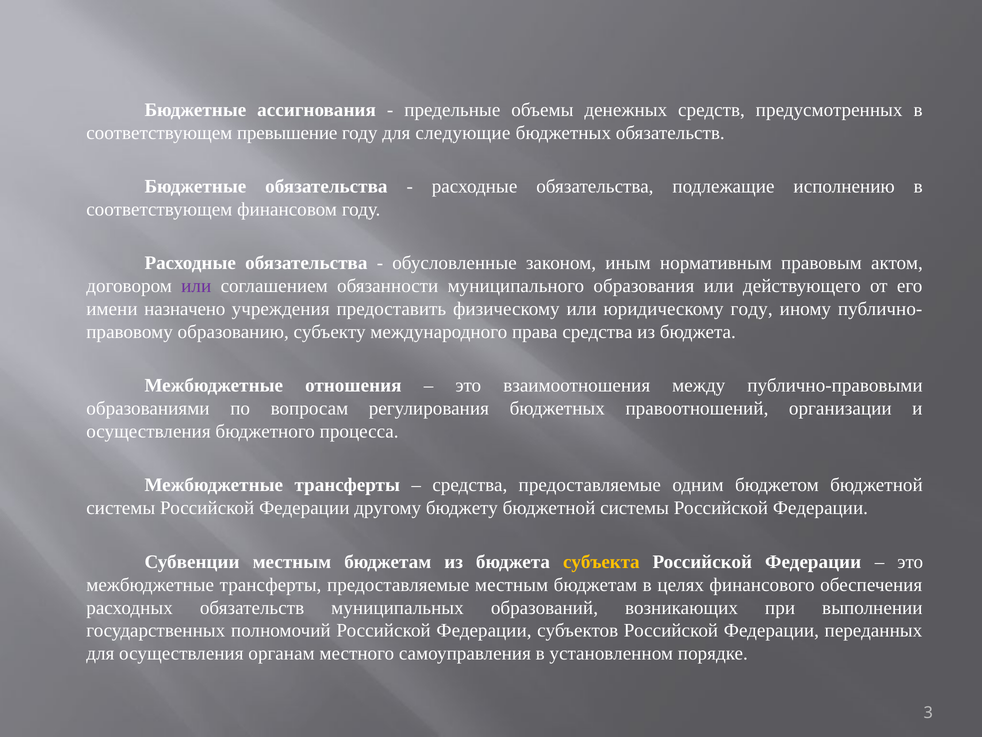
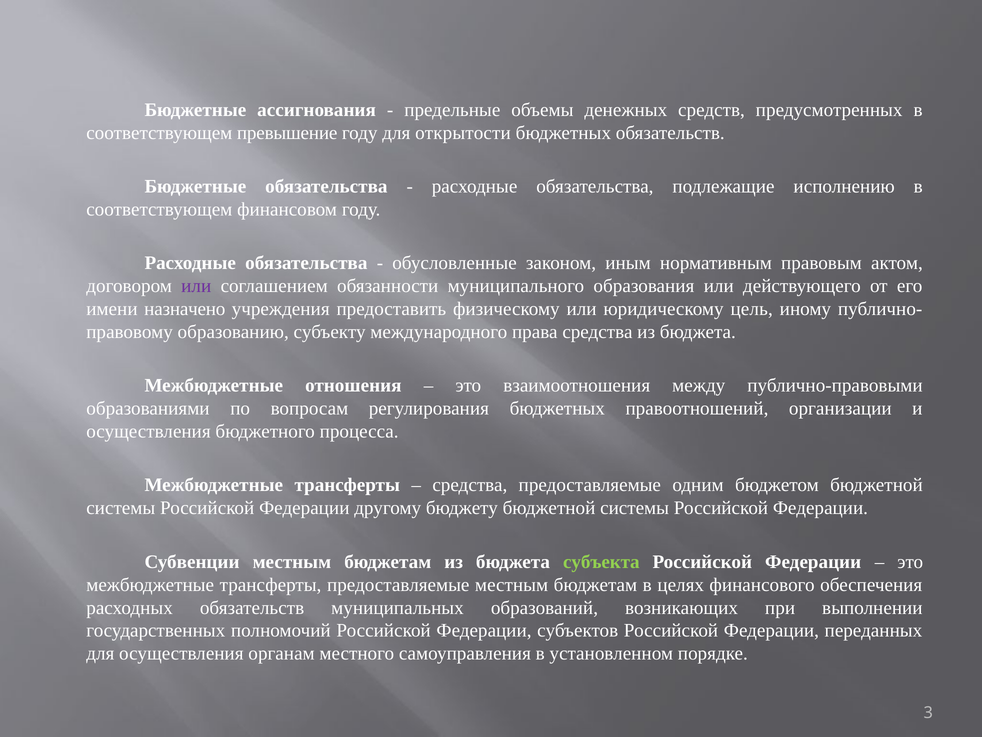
следующие: следующие -> открытости
юридическому году: году -> цель
субъекта colour: yellow -> light green
